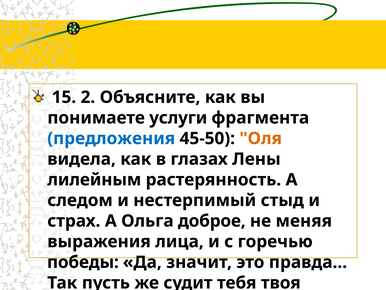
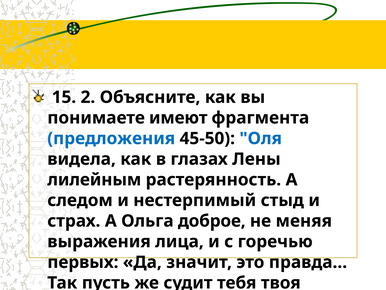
услуги: услуги -> имеют
Оля colour: orange -> blue
победы: победы -> первых
